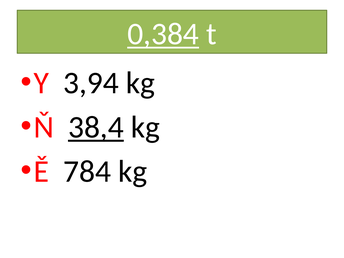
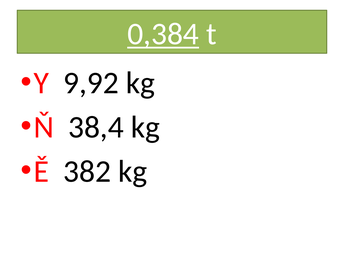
3,94: 3,94 -> 9,92
38,4 underline: present -> none
784: 784 -> 382
